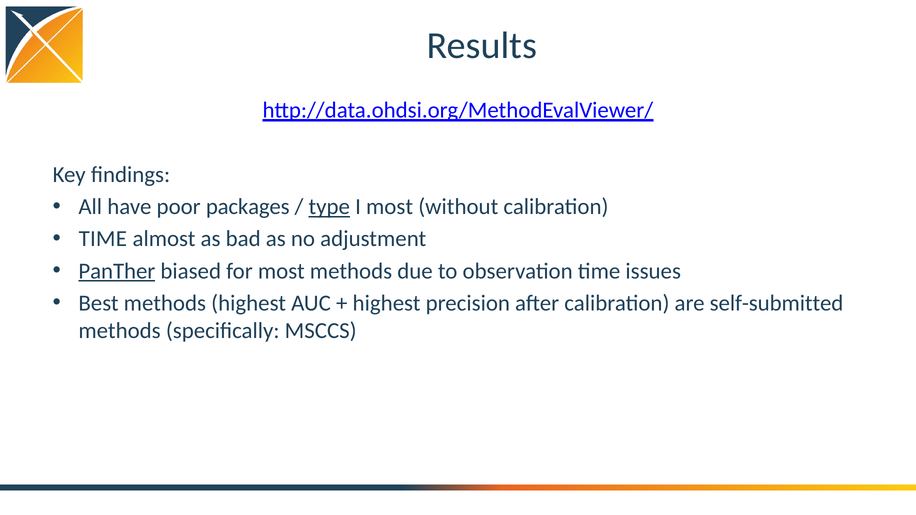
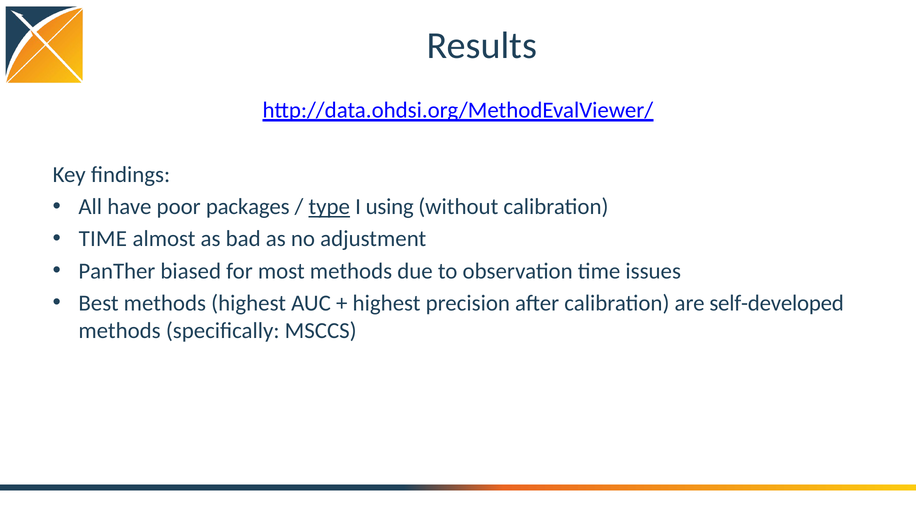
I most: most -> using
PanTher underline: present -> none
self-submitted: self-submitted -> self-developed
